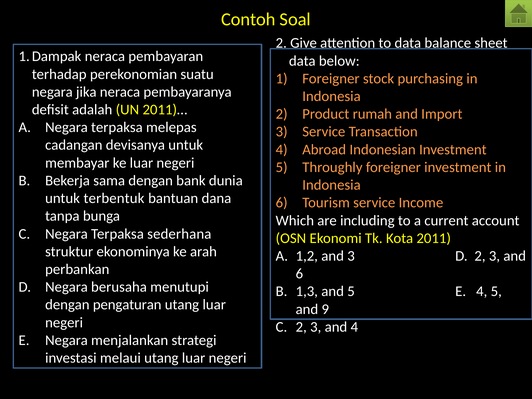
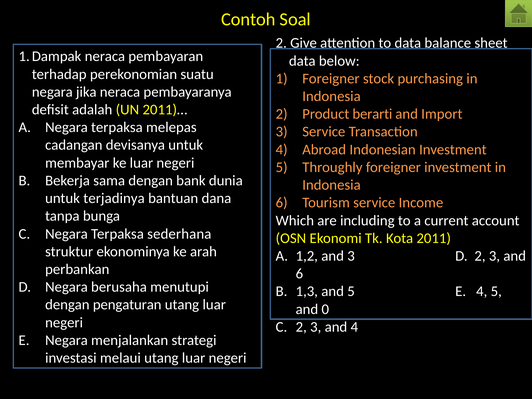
rumah: rumah -> berarti
terbentuk: terbentuk -> terjadinya
9: 9 -> 0
